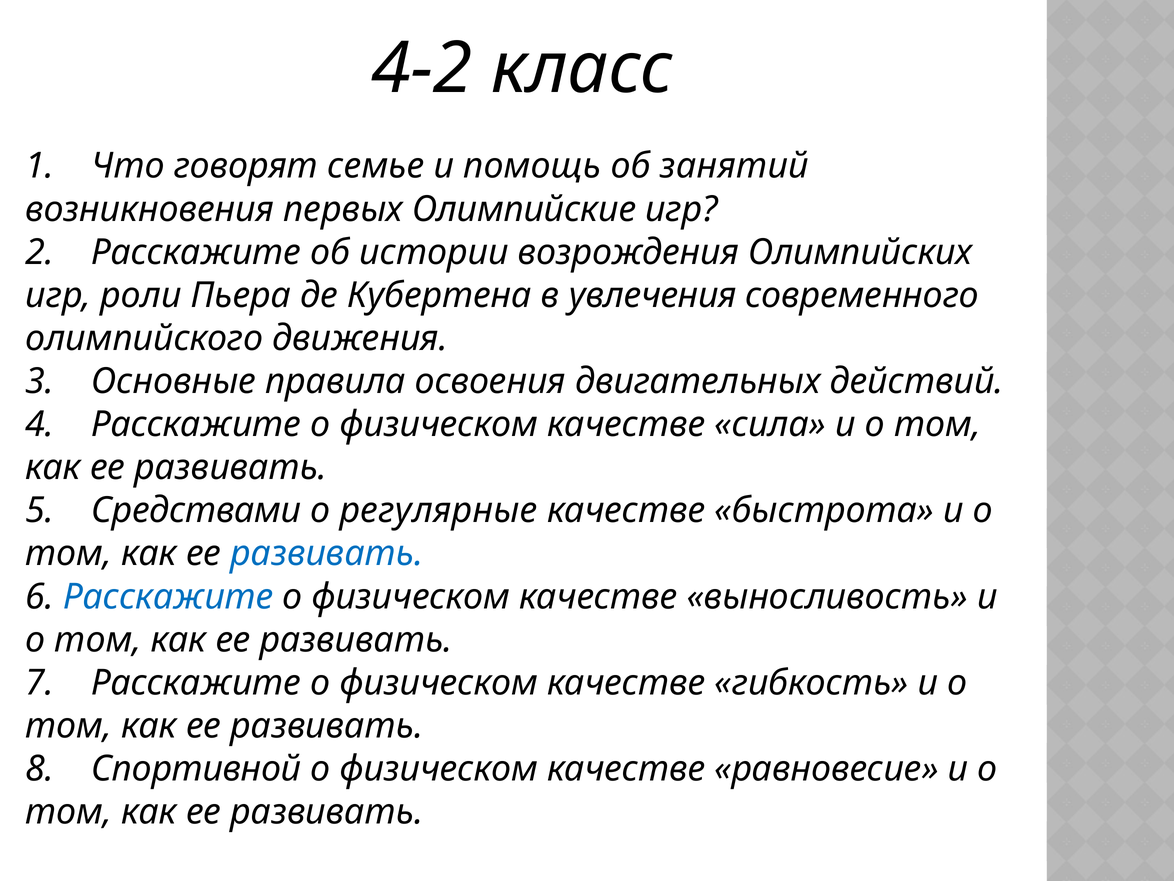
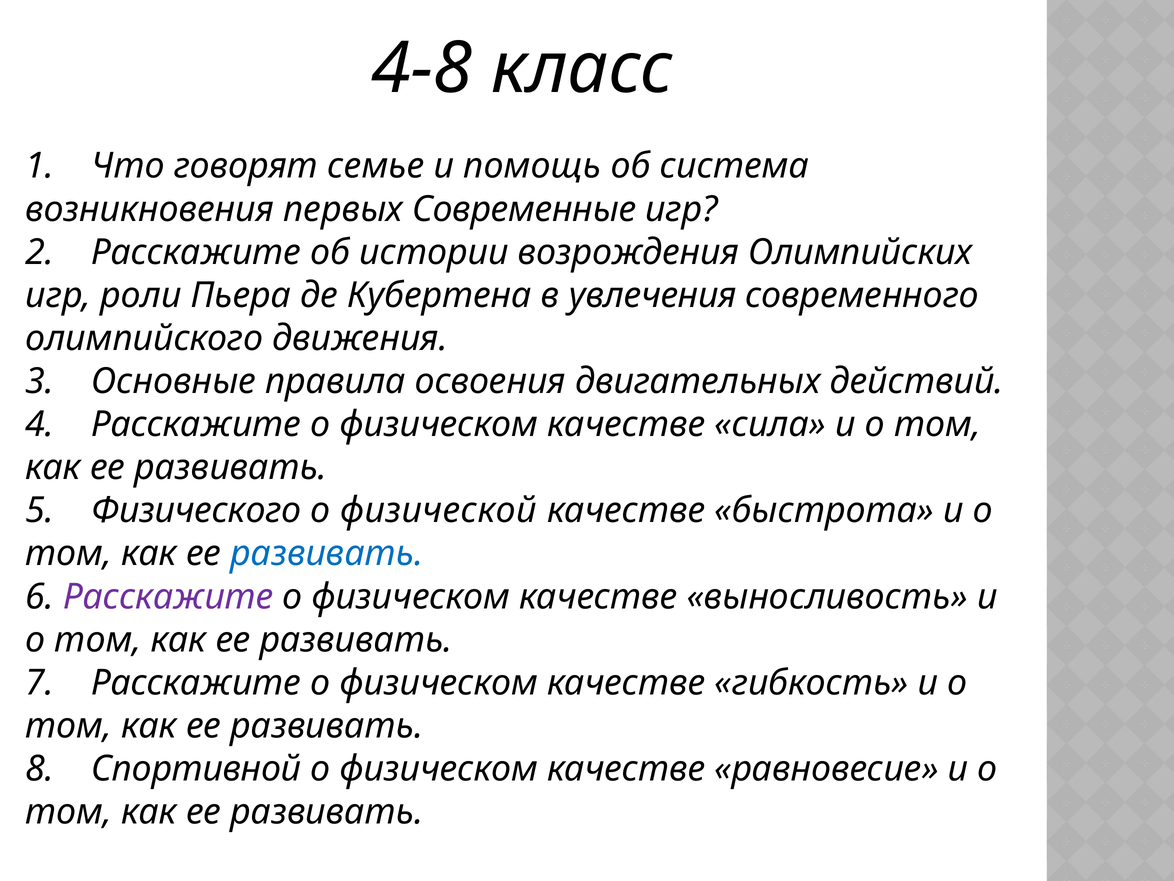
4-2: 4-2 -> 4-8
занятий: занятий -> система
Олимпийские: Олимпийские -> Современные
Средствами: Средствами -> Физического
регулярные: регулярные -> физической
Расскажите at (168, 596) colour: blue -> purple
